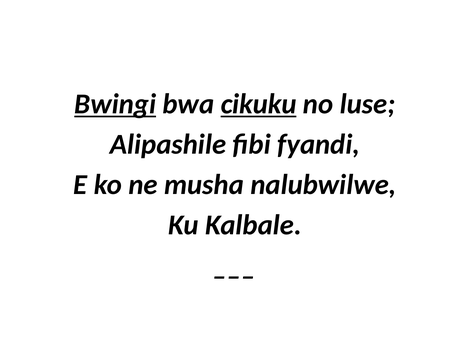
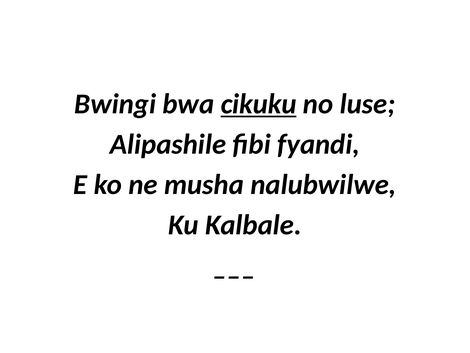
Bwingi underline: present -> none
